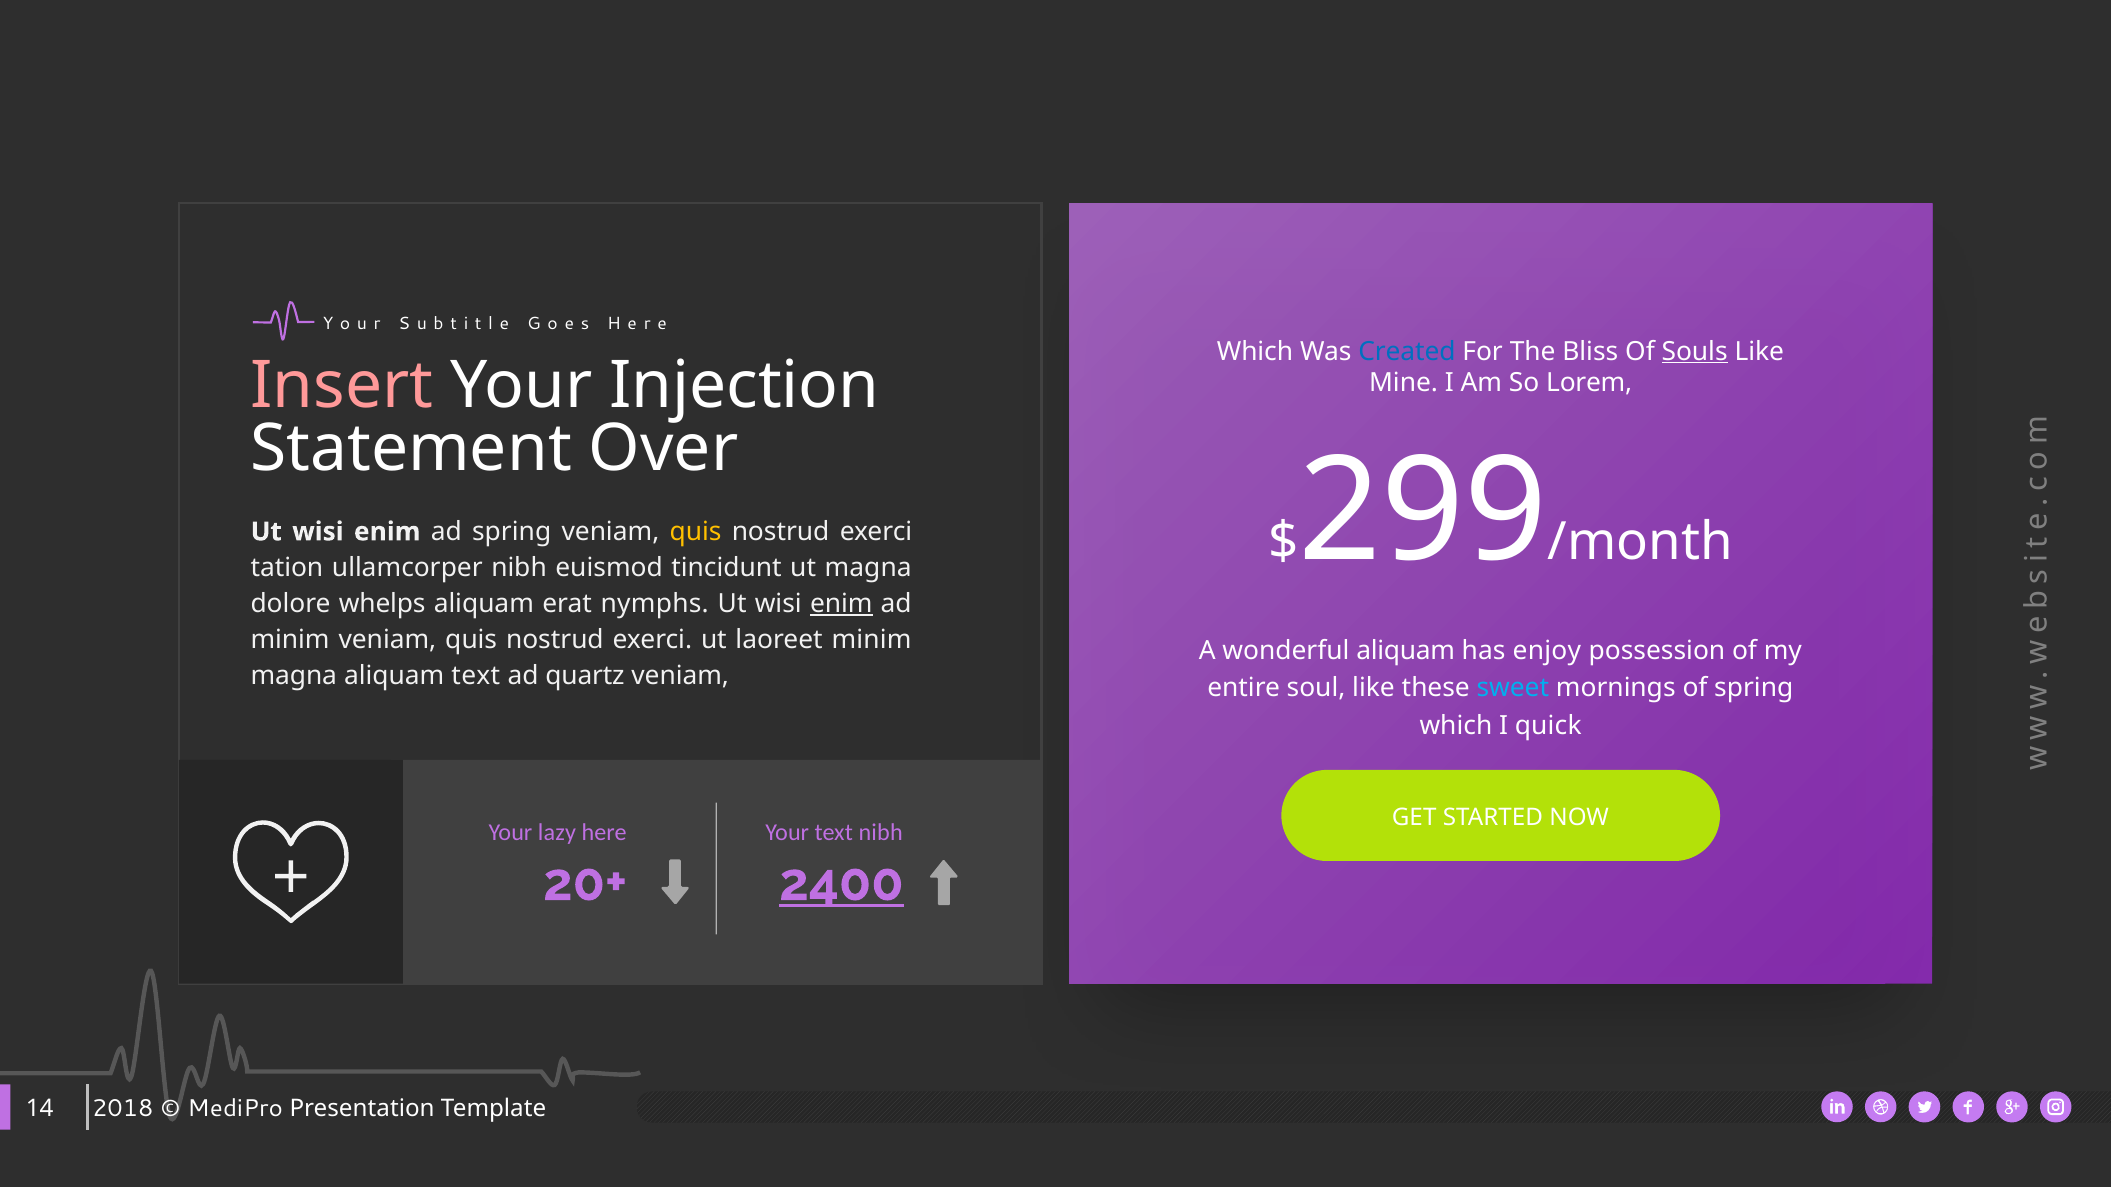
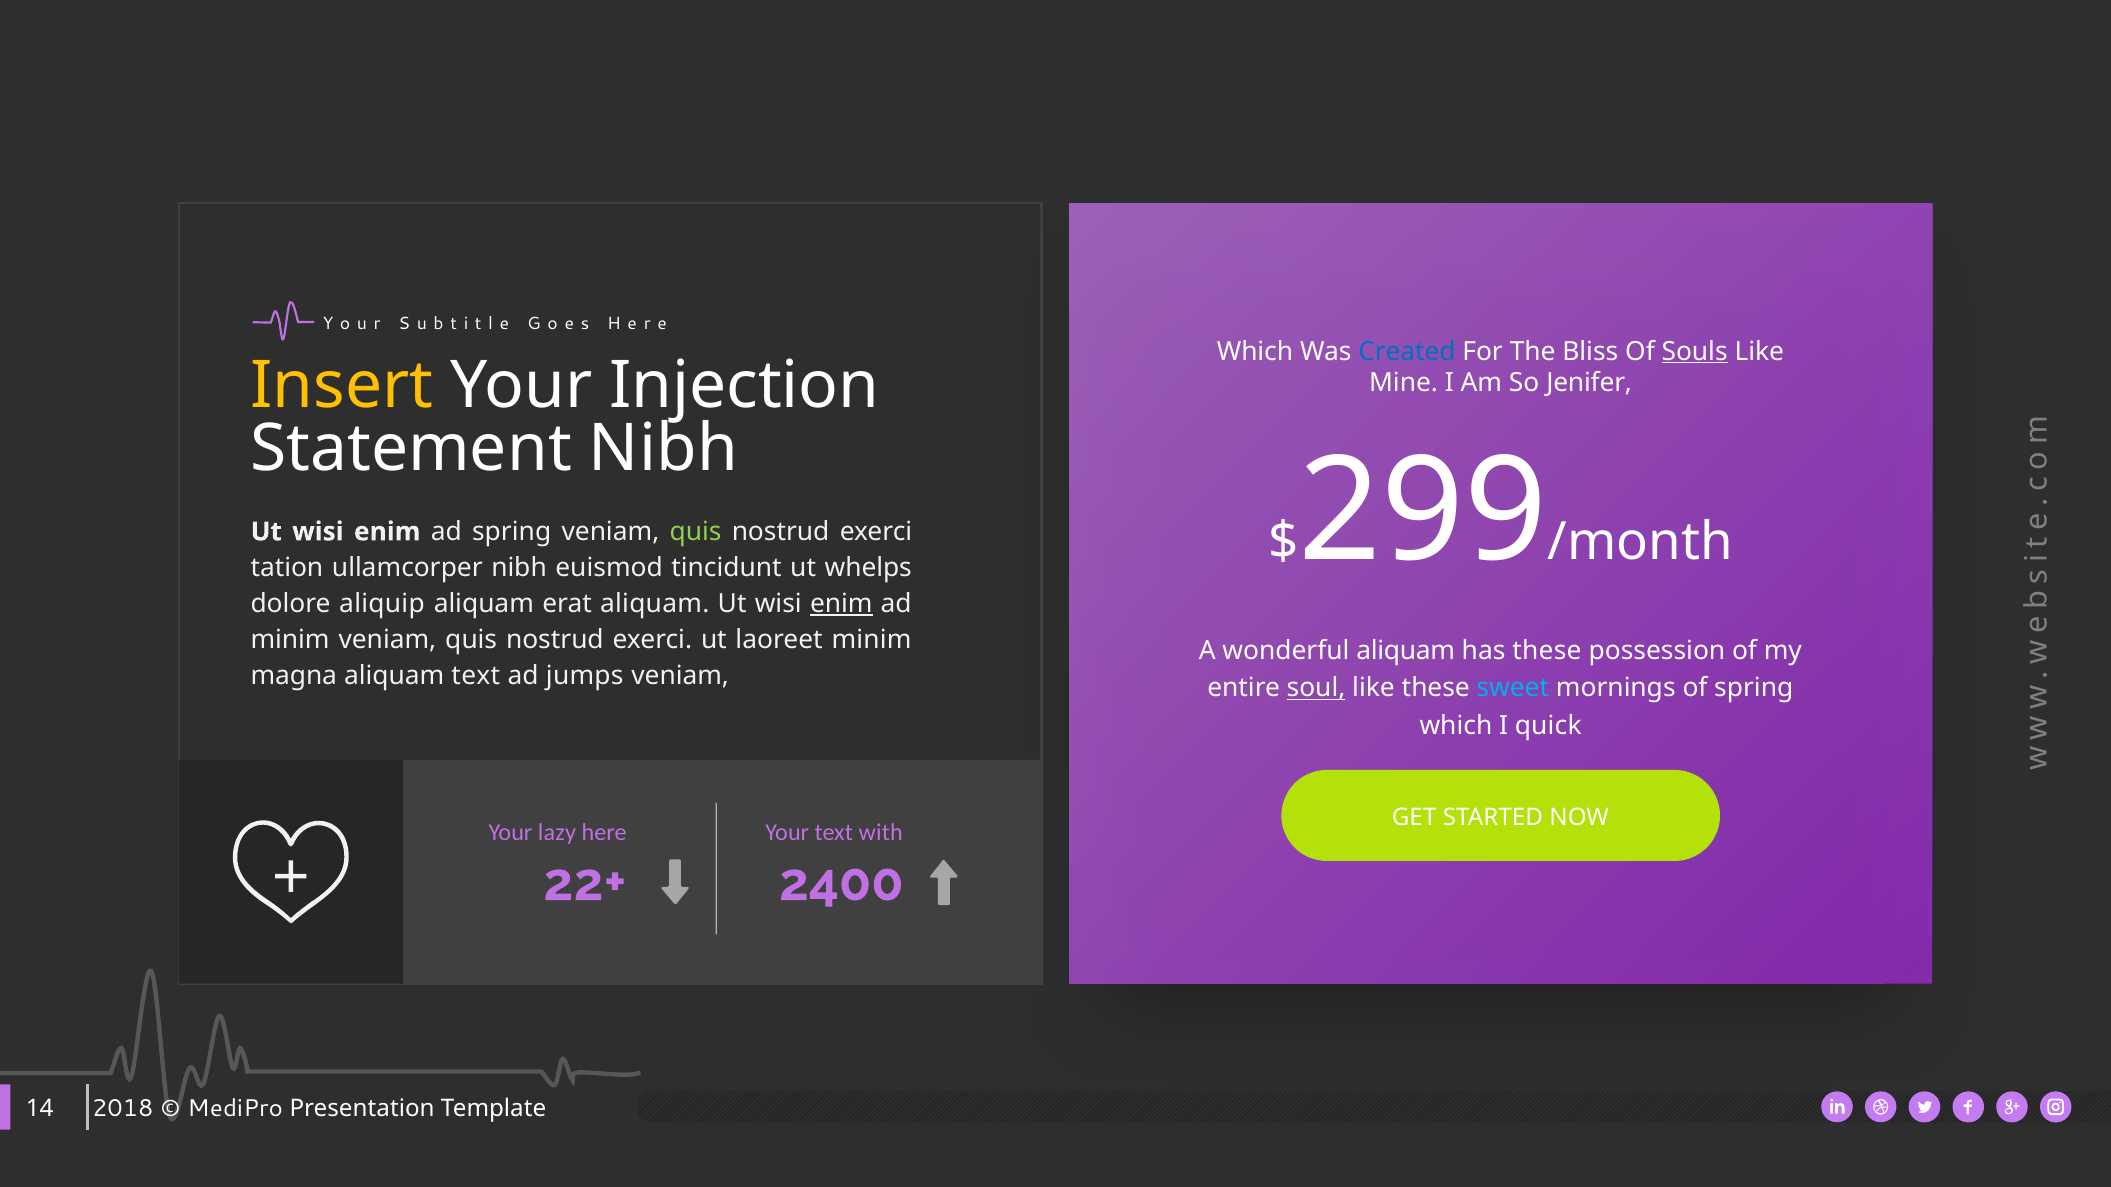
Insert colour: pink -> yellow
Lorem: Lorem -> Jenifer
Statement Over: Over -> Nibh
quis at (696, 532) colour: yellow -> light green
ut magna: magna -> whelps
whelps: whelps -> aliquip
erat nymphs: nymphs -> aliquam
has enjoy: enjoy -> these
quartz: quartz -> jumps
soul underline: none -> present
text nibh: nibh -> with
20+: 20+ -> 22+
2400 underline: present -> none
